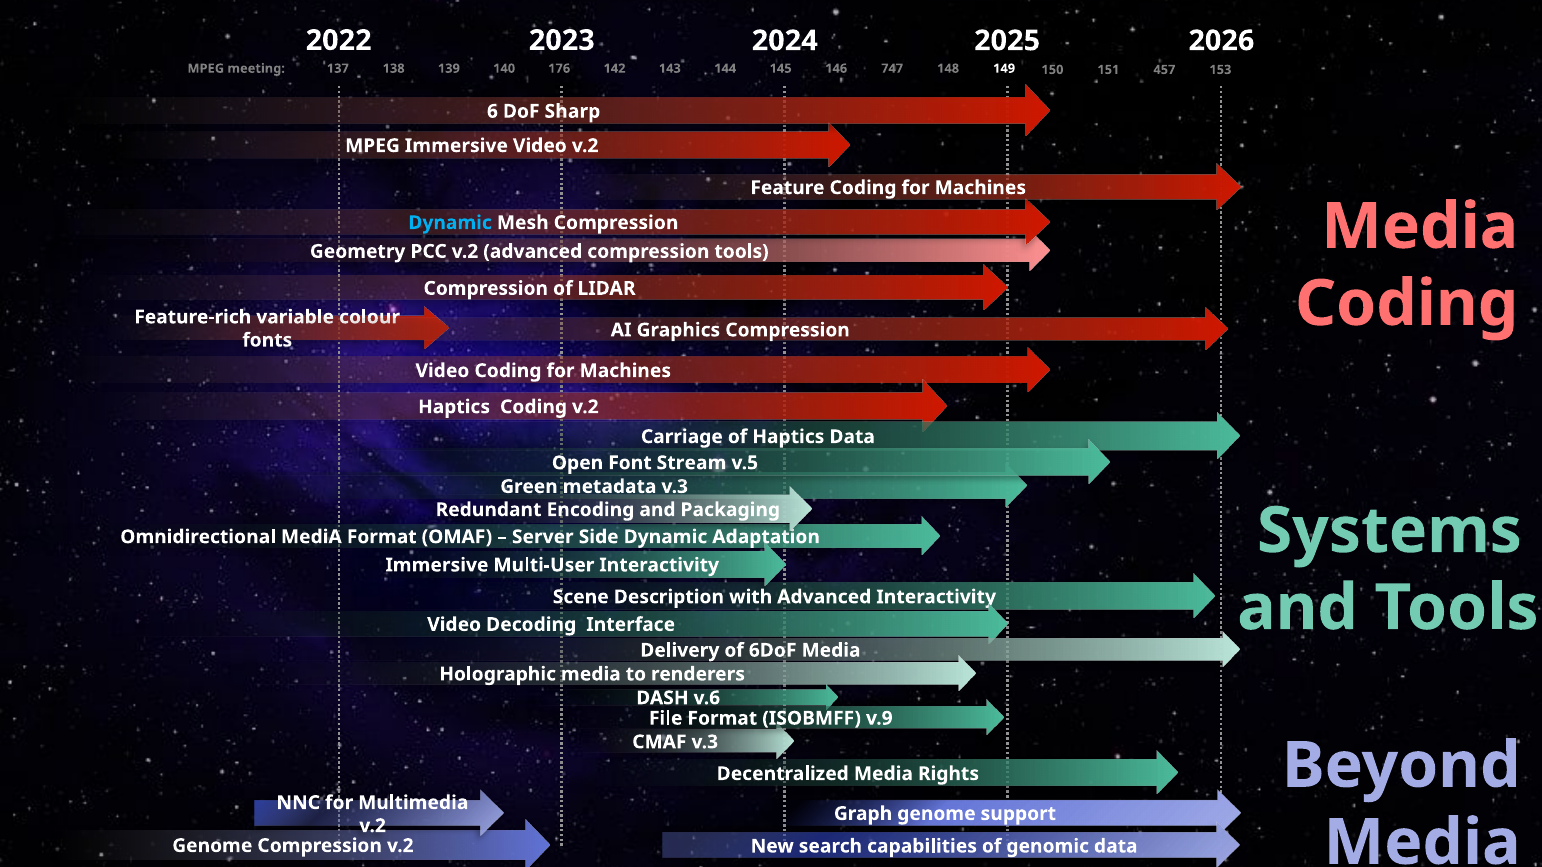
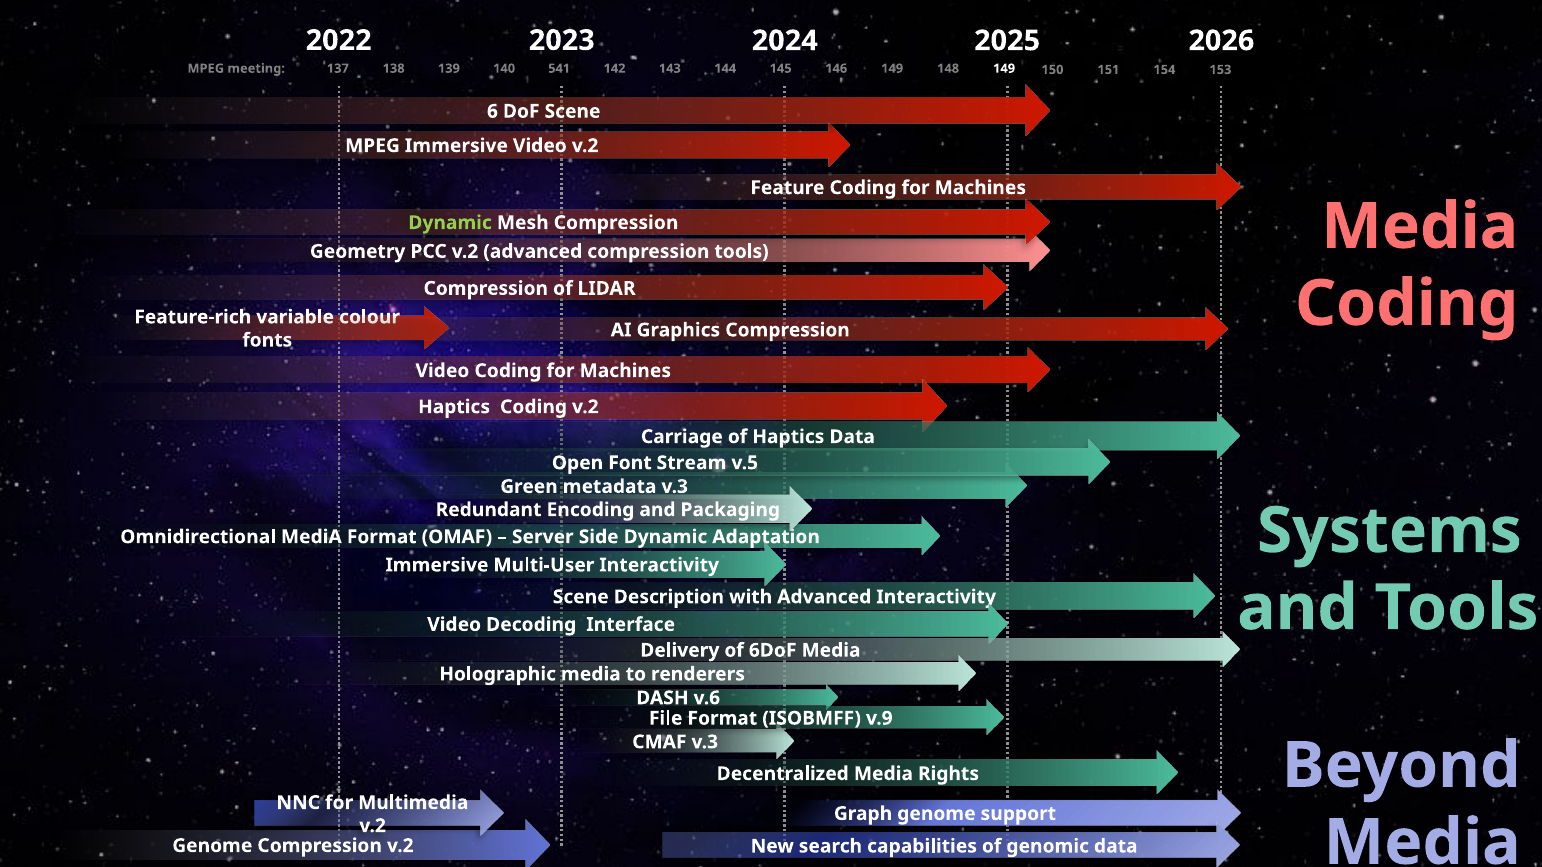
176: 176 -> 541
146 747: 747 -> 149
457: 457 -> 154
DoF Sharp: Sharp -> Scene
Dynamic at (450, 223) colour: light blue -> light green
